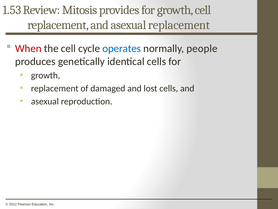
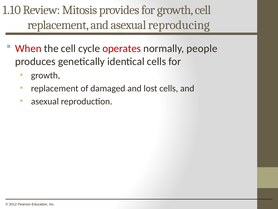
1.53: 1.53 -> 1.10
asexual replacement: replacement -> reproducing
operates colour: blue -> red
